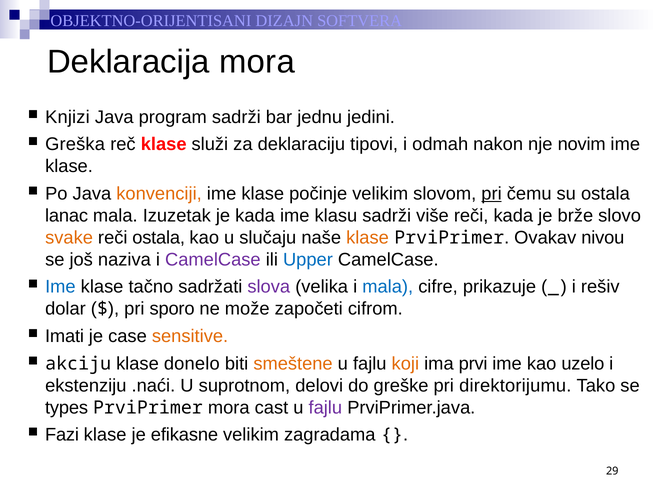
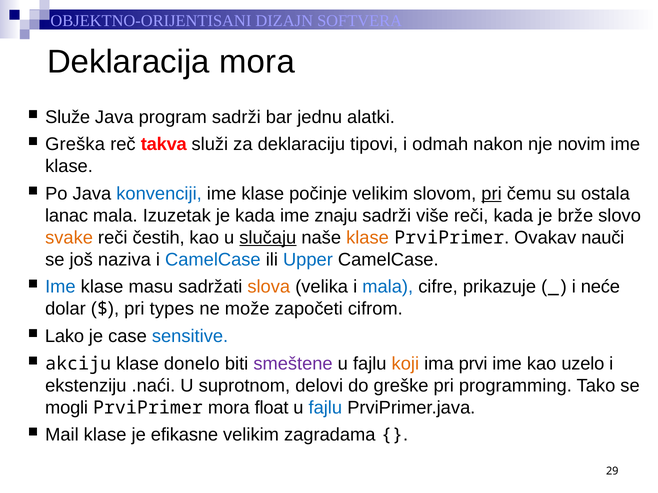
Knjizi: Knjizi -> Služe
jedini: jedini -> alatki
reč klase: klase -> takva
konvenciji colour: orange -> blue
klasu: klasu -> znaju
reči ostala: ostala -> čestih
slučaju underline: none -> present
nivou: nivou -> nauči
CamelCase at (213, 260) colour: purple -> blue
tačno: tačno -> masu
slova colour: purple -> orange
rešiv: rešiv -> neće
sporo: sporo -> types
Imati: Imati -> Lako
sensitive colour: orange -> blue
smeštene colour: orange -> purple
direktorijumu: direktorijumu -> programming
types: types -> mogli
cast: cast -> float
fajlu at (325, 408) colour: purple -> blue
Fazi: Fazi -> Mail
